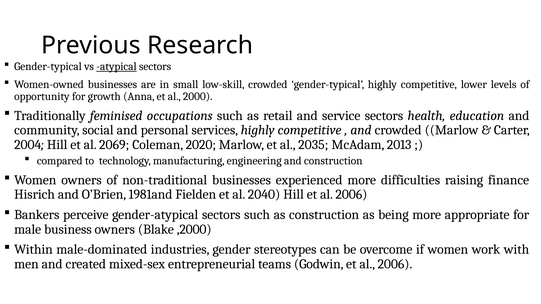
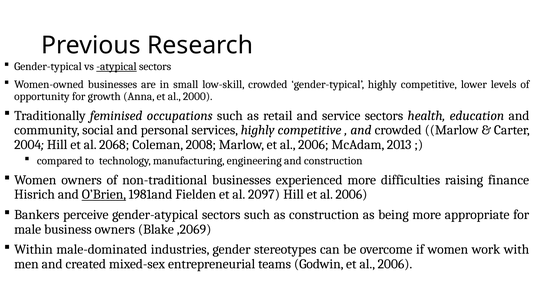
2069: 2069 -> 2068
2020: 2020 -> 2008
Marlow et al 2035: 2035 -> 2006
O’Brien underline: none -> present
2040: 2040 -> 2097
,2000: ,2000 -> ,2069
